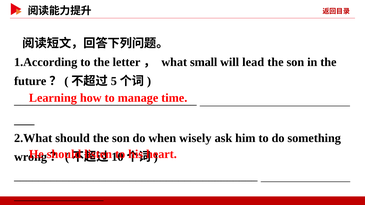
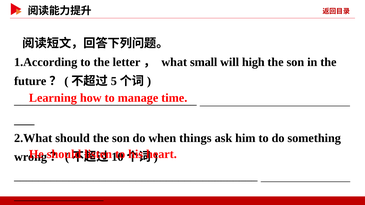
lead: lead -> high
wisely: wisely -> things
